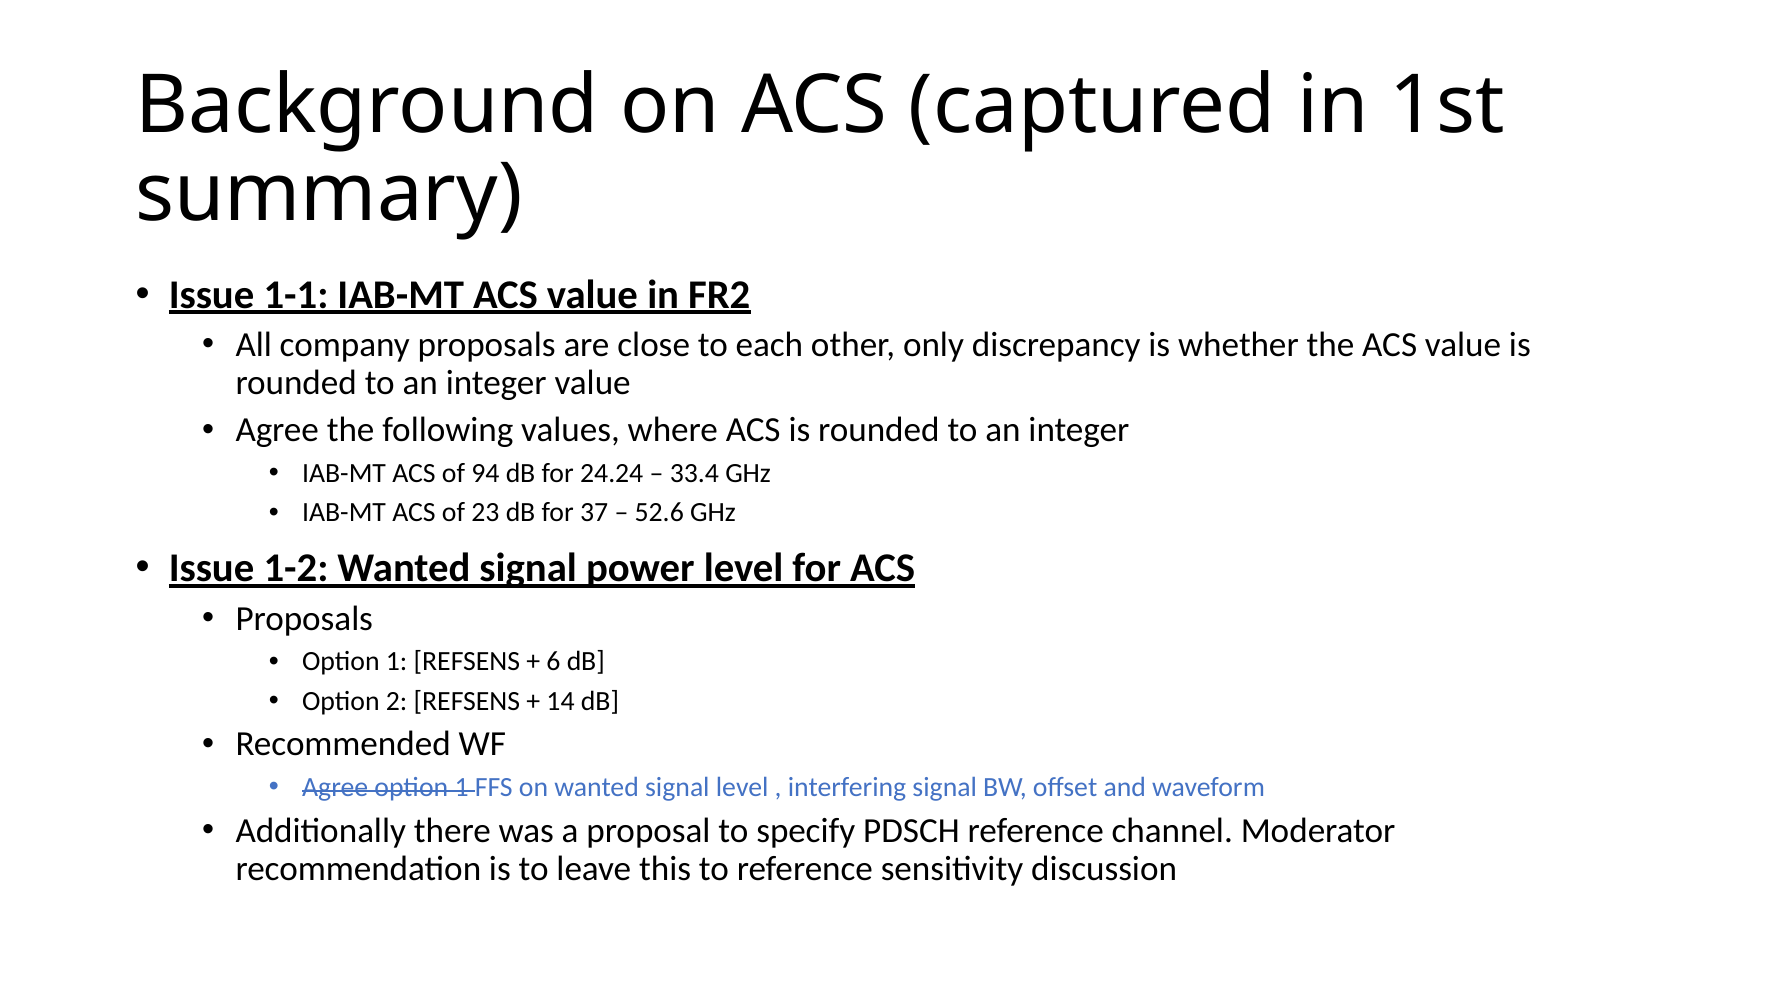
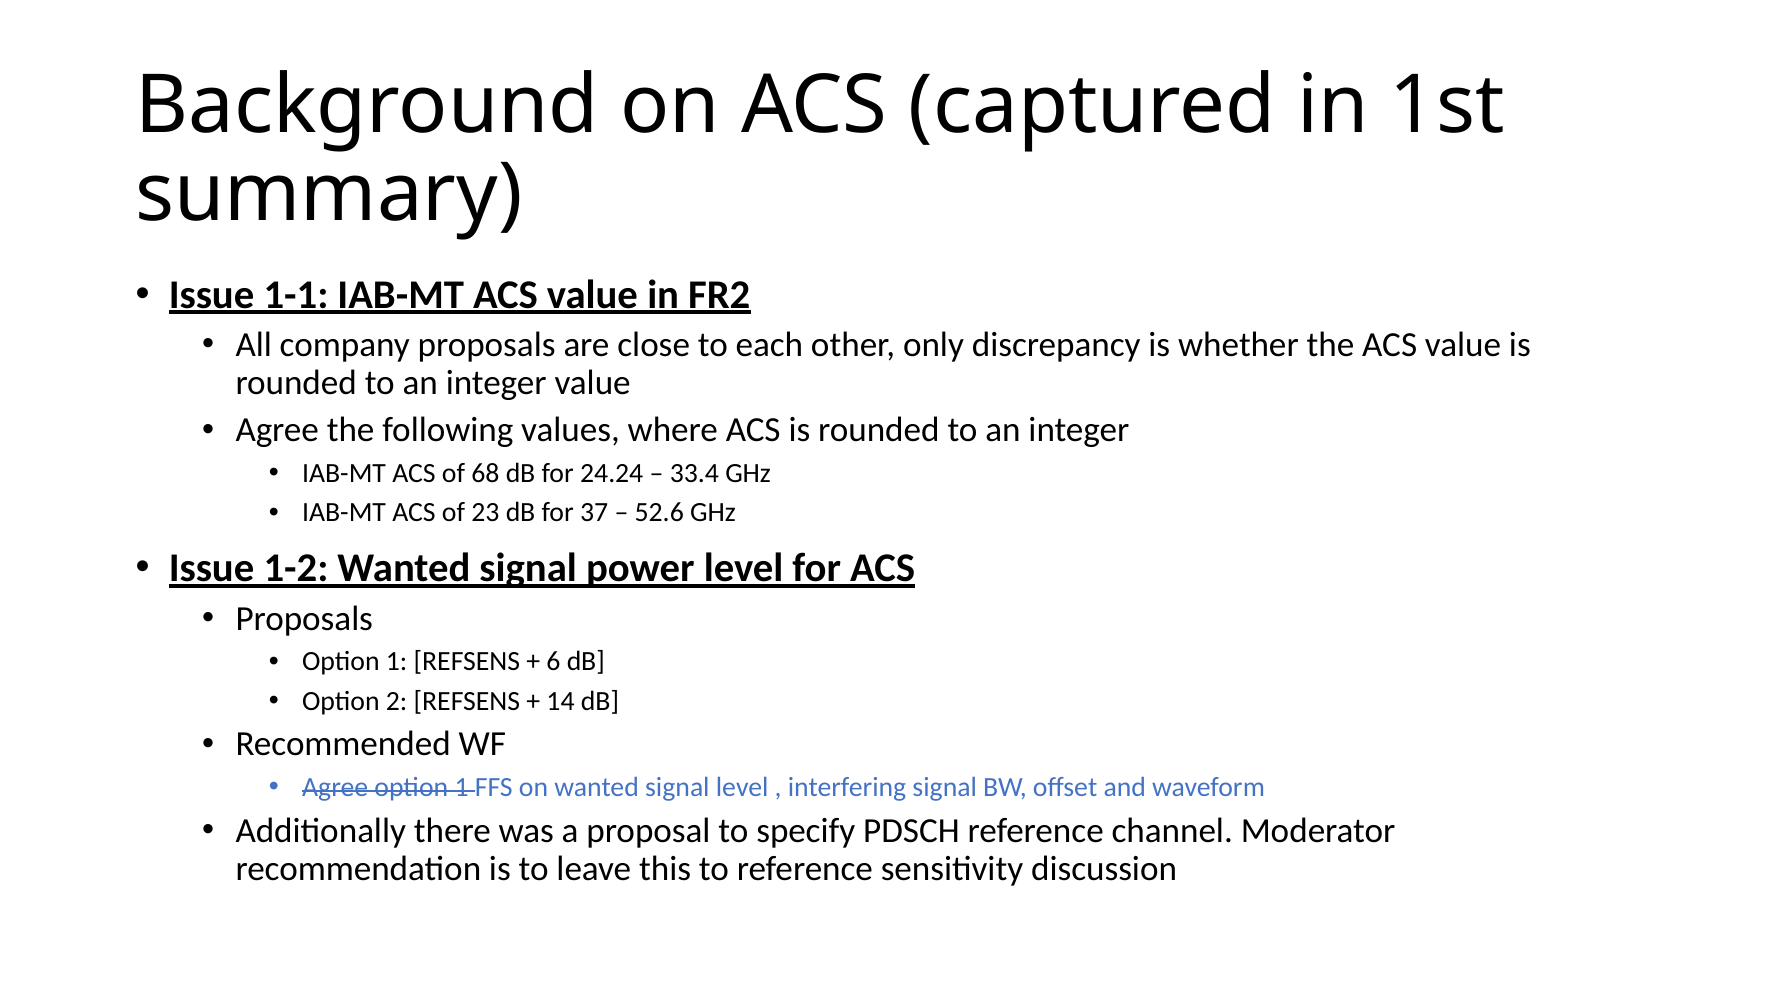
94: 94 -> 68
